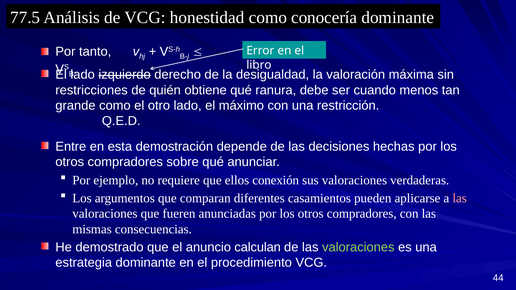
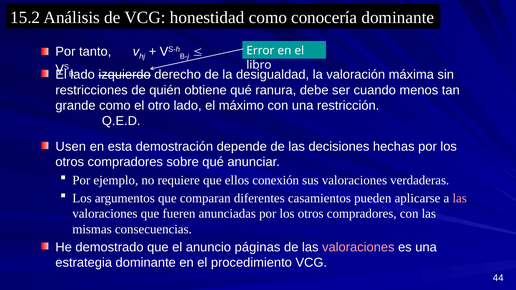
77.5: 77.5 -> 15.2
Entre: Entre -> Usen
calculan: calculan -> páginas
valoraciones at (358, 247) colour: light green -> pink
